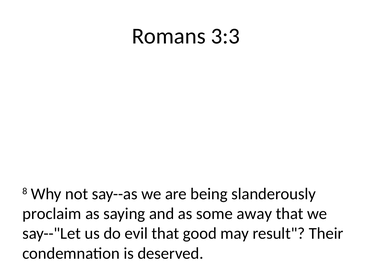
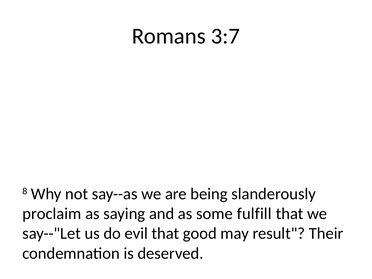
3:3: 3:3 -> 3:7
away: away -> fulfill
